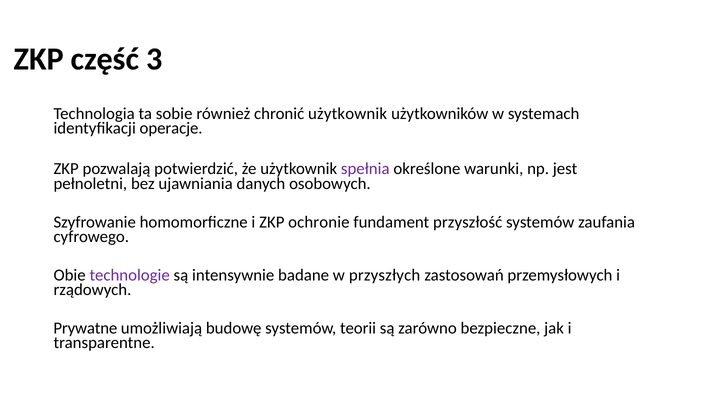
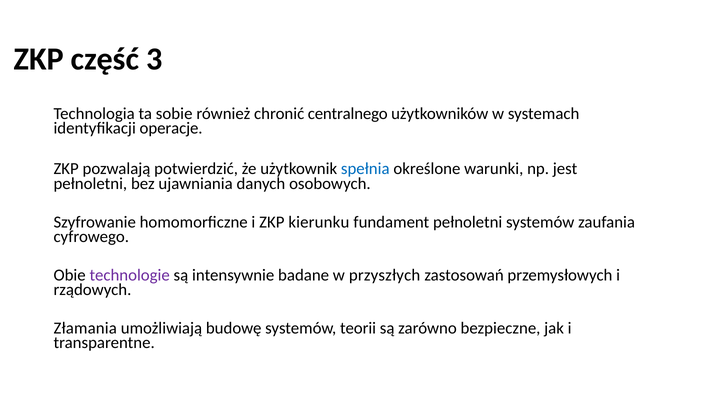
chronić użytkownik: użytkownik -> centralnego
spełnia colour: purple -> blue
ochronie: ochronie -> kierunku
fundament przyszłość: przyszłość -> pełnoletni
Prywatne: Prywatne -> Złamania
